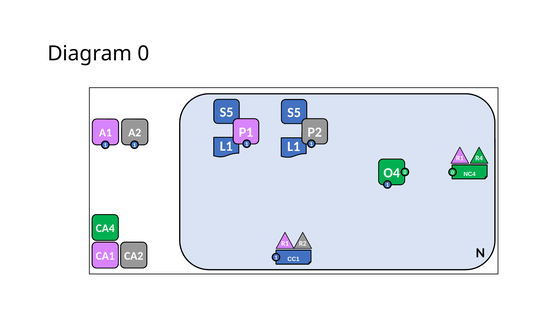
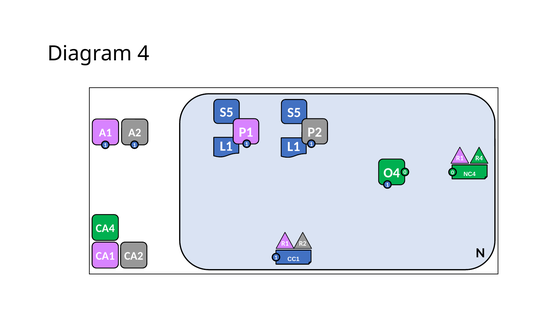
Diagram 0: 0 -> 4
